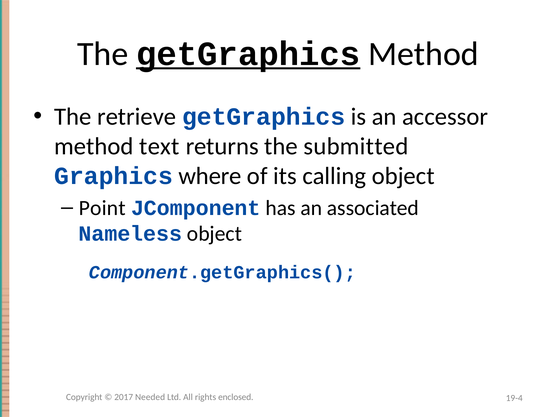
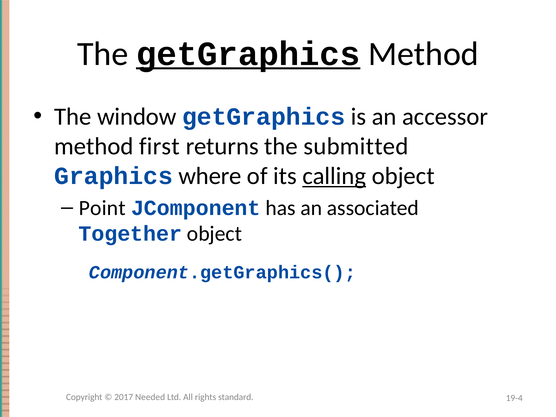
retrieve: retrieve -> window
text: text -> first
calling underline: none -> present
Nameless: Nameless -> Together
enclosed: enclosed -> standard
